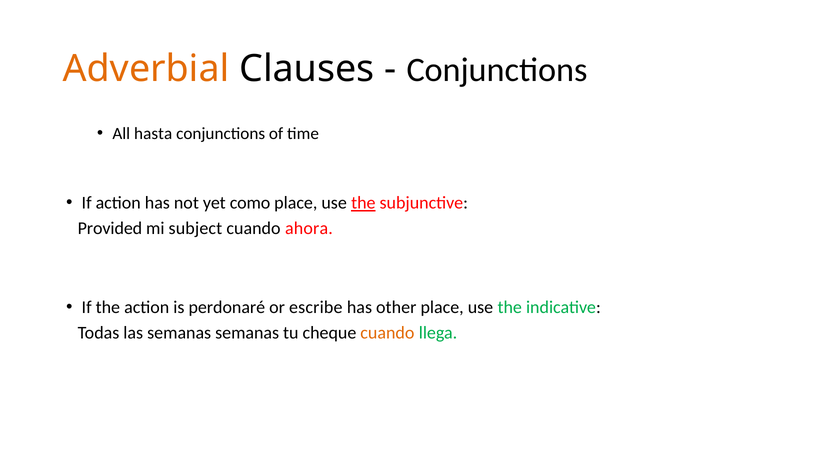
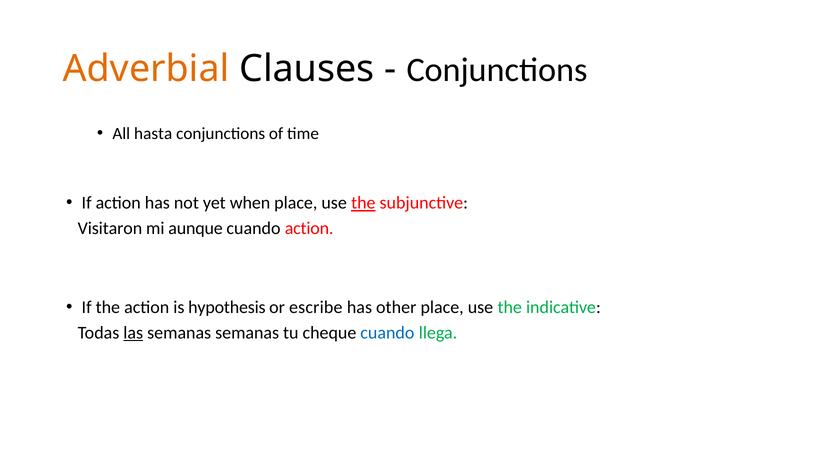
como: como -> when
Provided: Provided -> Visitaron
subject: subject -> aunque
cuando ahora: ahora -> action
perdonaré: perdonaré -> hypothesis
las underline: none -> present
cuando at (387, 333) colour: orange -> blue
